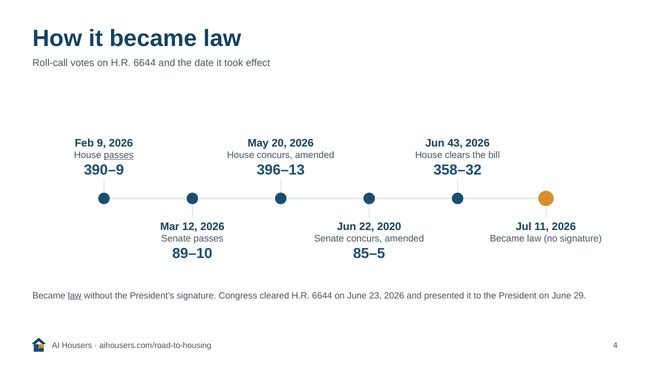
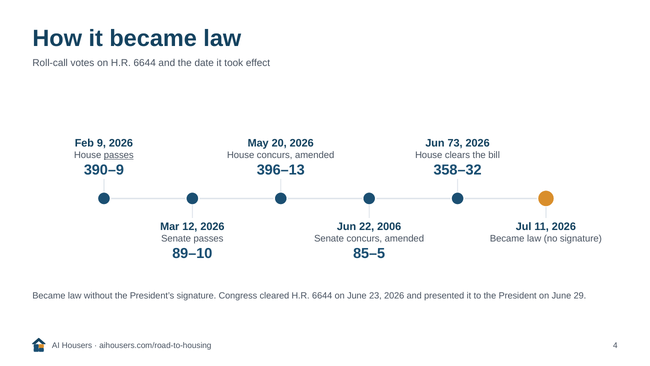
43: 43 -> 73
2020: 2020 -> 2006
law at (75, 295) underline: present -> none
